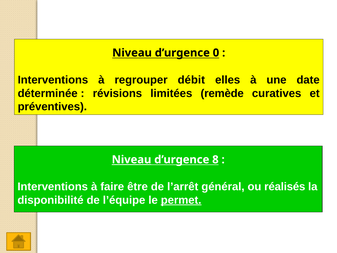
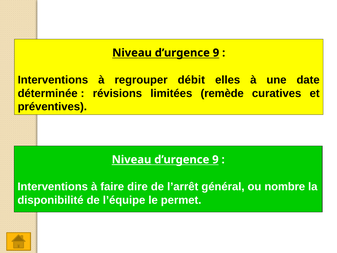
0 at (216, 53): 0 -> 9
8 at (215, 159): 8 -> 9
être: être -> dire
réalisés: réalisés -> nombre
permet underline: present -> none
